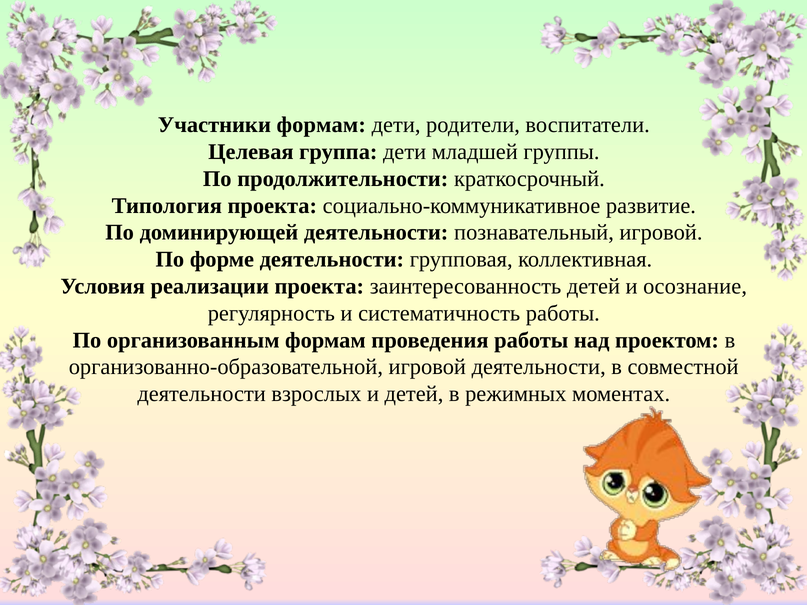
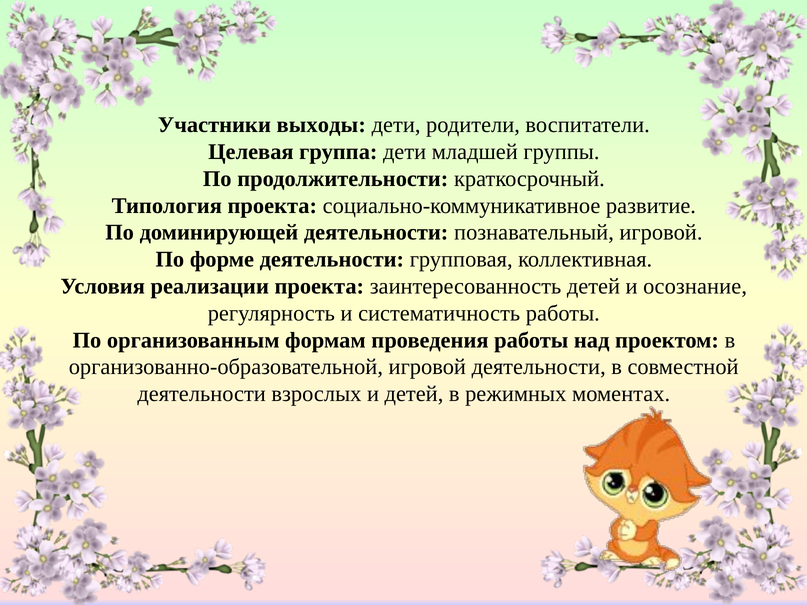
Участники формам: формам -> выходы
